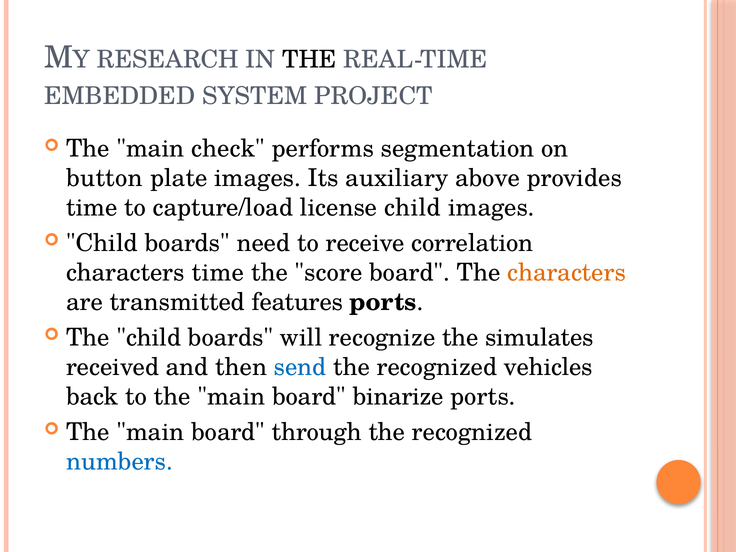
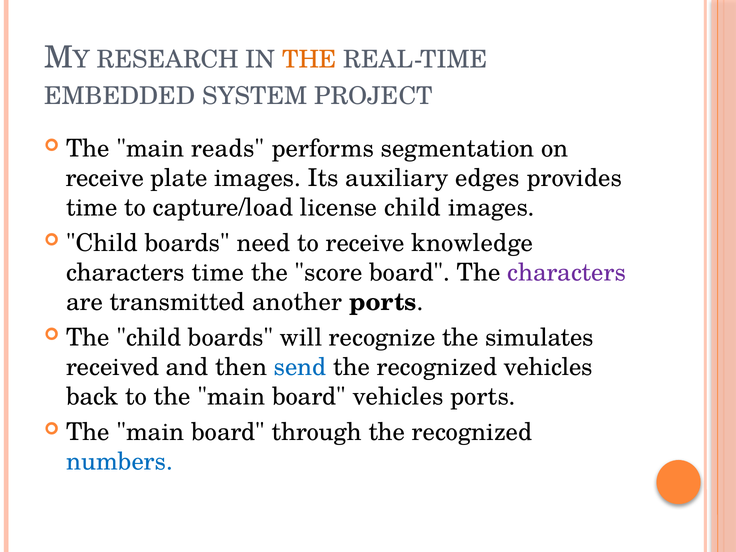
THE at (309, 59) colour: black -> orange
check: check -> reads
button at (105, 178): button -> receive
above: above -> edges
correlation: correlation -> knowledge
characters at (567, 273) colour: orange -> purple
features: features -> another
board binarize: binarize -> vehicles
